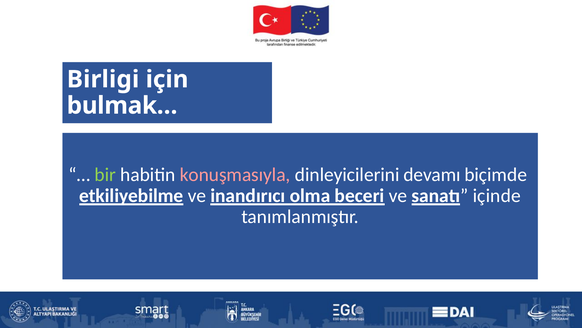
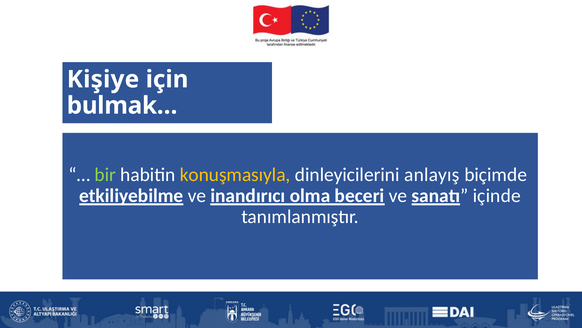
Birligi: Birligi -> Kişiye
konuşmasıyla colour: pink -> yellow
devamı: devamı -> anlayış
